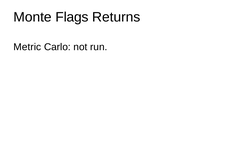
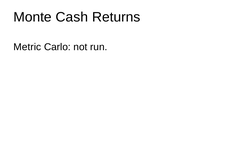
Flags: Flags -> Cash
